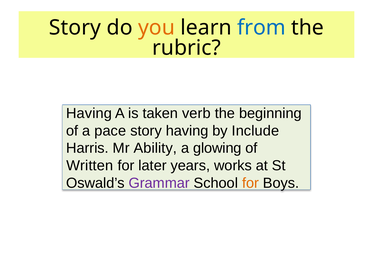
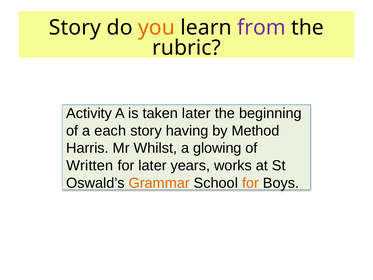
from colour: blue -> purple
Having at (89, 113): Having -> Activity
taken verb: verb -> later
pace: pace -> each
Include: Include -> Method
Ability: Ability -> Whilst
Grammar colour: purple -> orange
